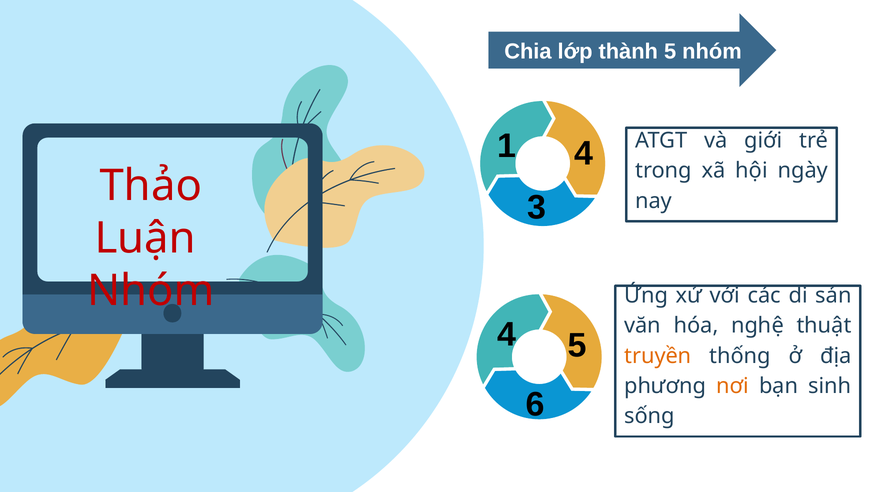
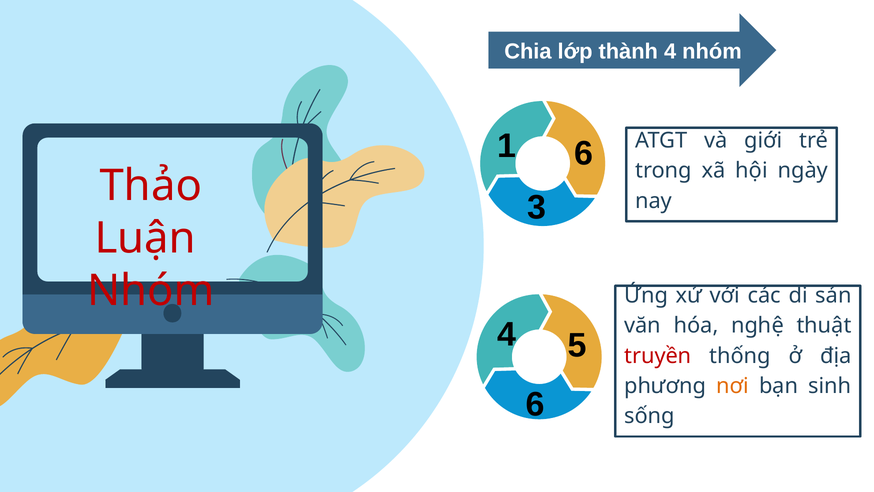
thành 5: 5 -> 4
1 4: 4 -> 6
truyền colour: orange -> red
